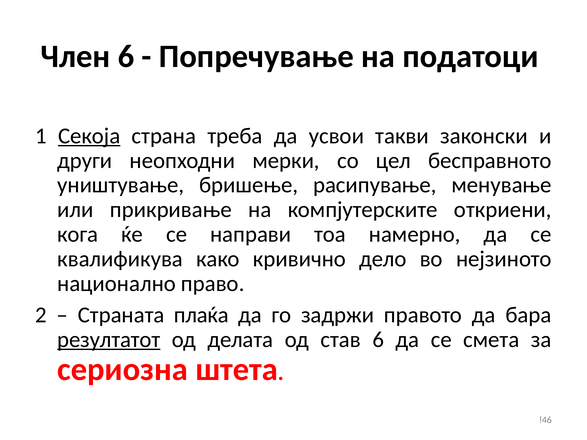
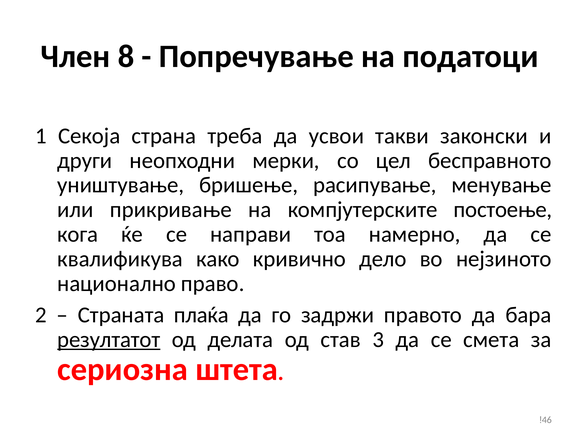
Член 6: 6 -> 8
Секоја underline: present -> none
откриени: откриени -> постоење
став 6: 6 -> 3
